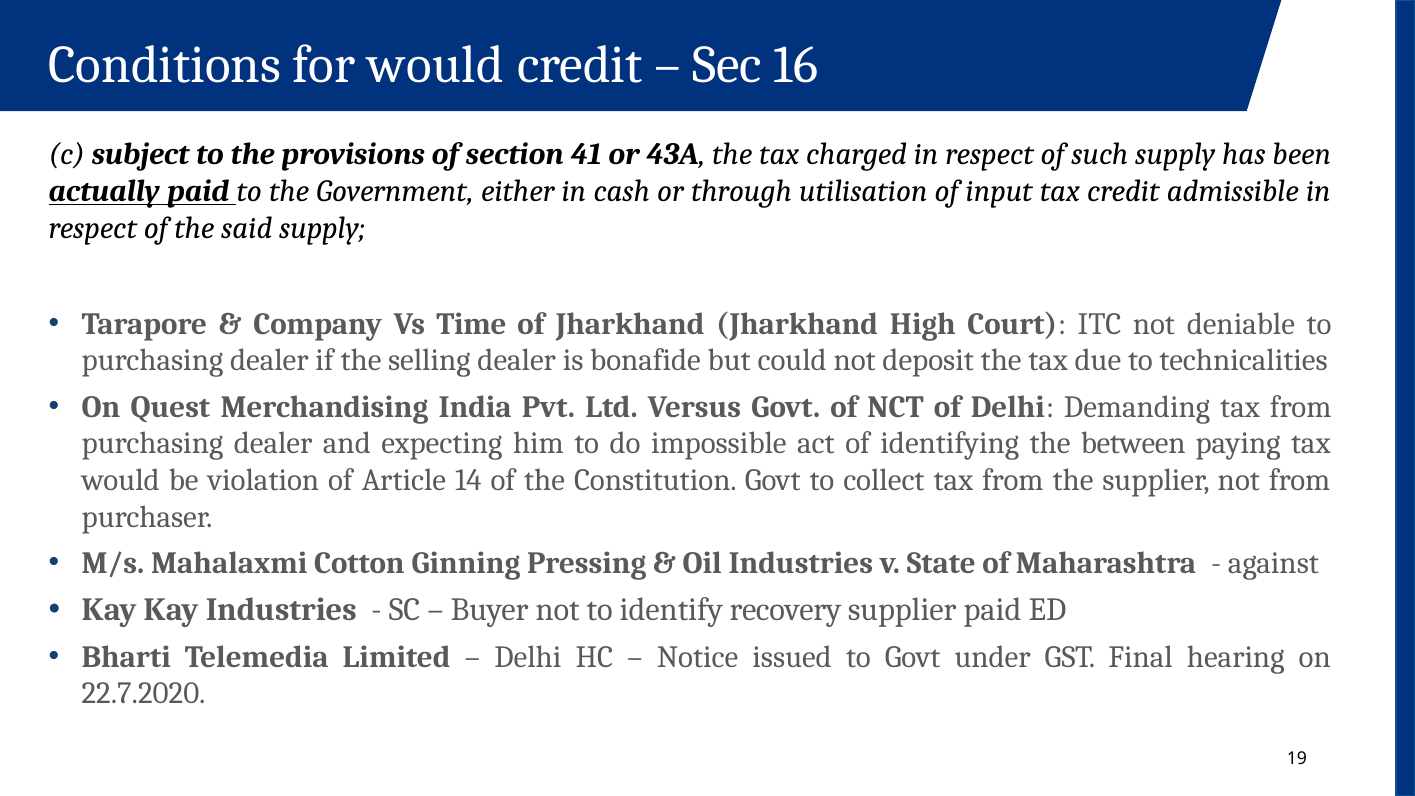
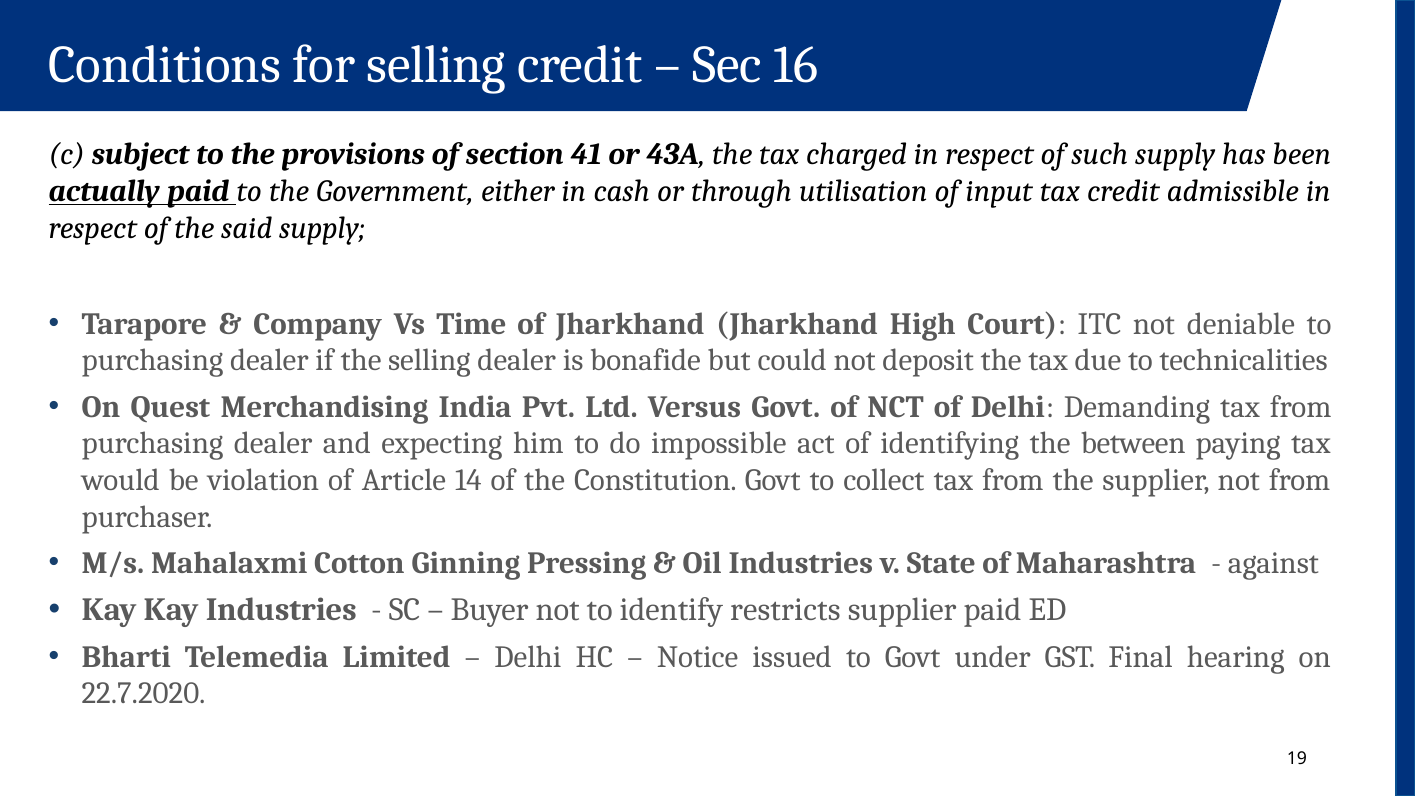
for would: would -> selling
recovery: recovery -> restricts
